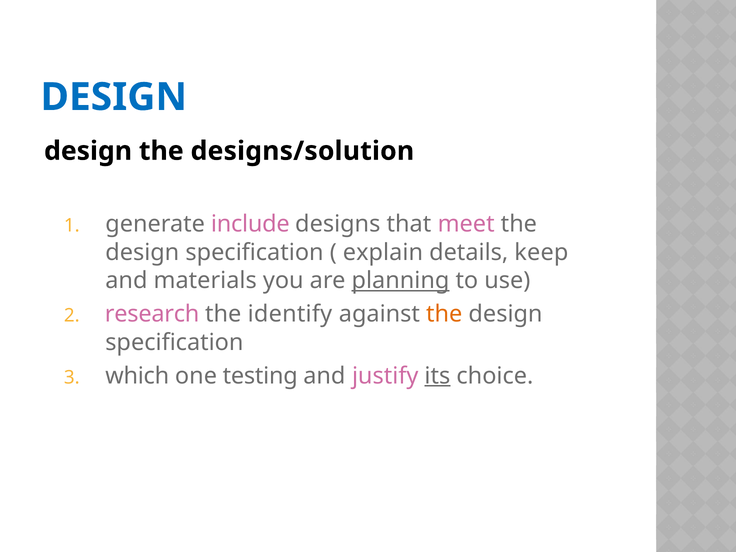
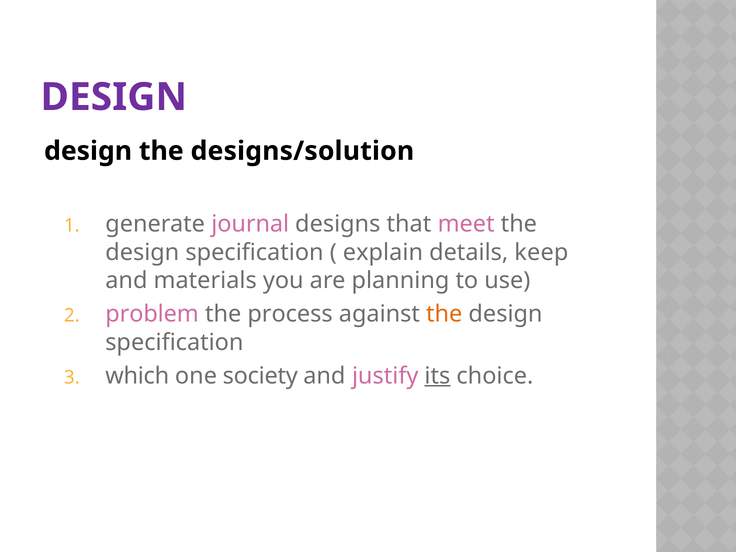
DESIGN at (114, 97) colour: blue -> purple
include: include -> journal
planning underline: present -> none
research: research -> problem
identify: identify -> process
testing: testing -> society
